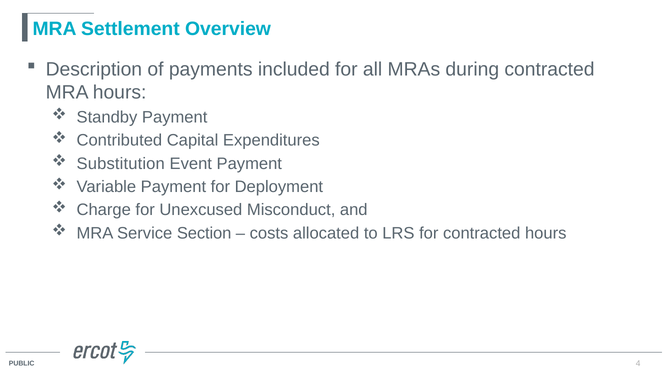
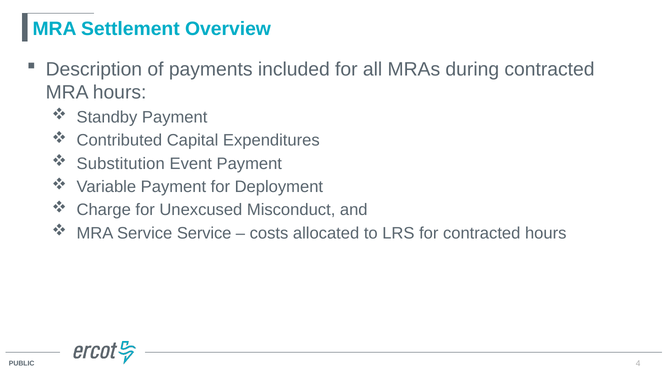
Service Section: Section -> Service
